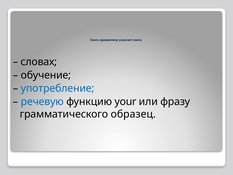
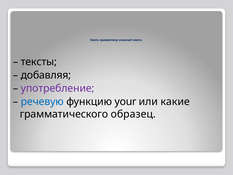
словах: словах -> тексты
обучение: обучение -> добавляя
употребление colour: blue -> purple
фразу: фразу -> какие
